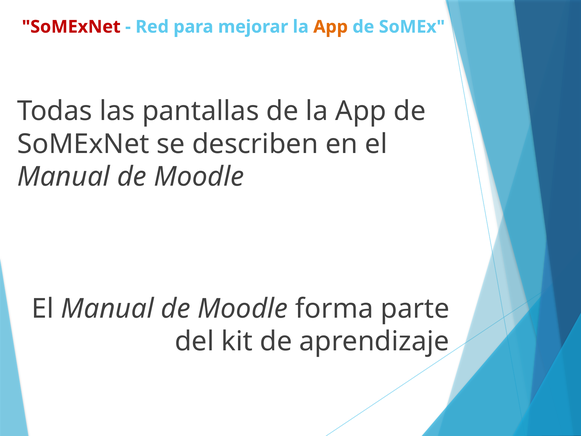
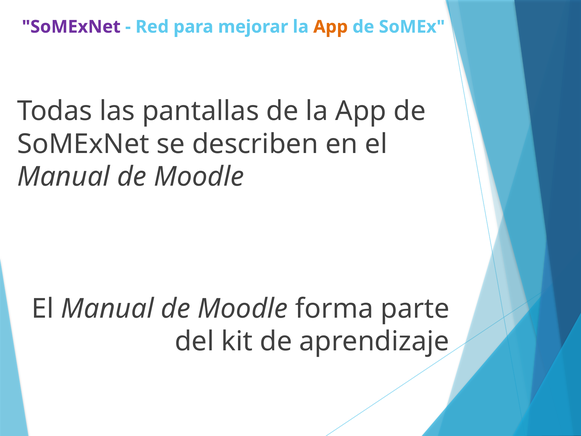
SoMExNet at (71, 27) colour: red -> purple
